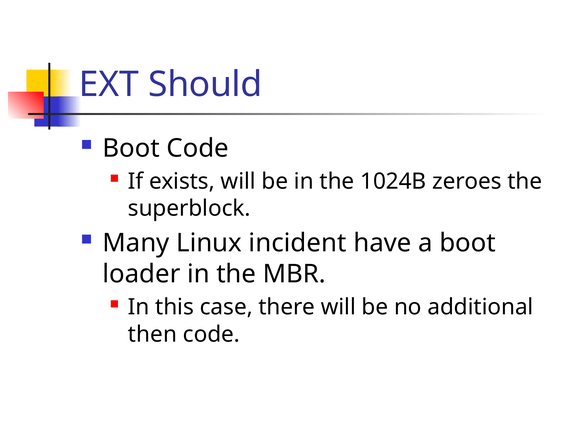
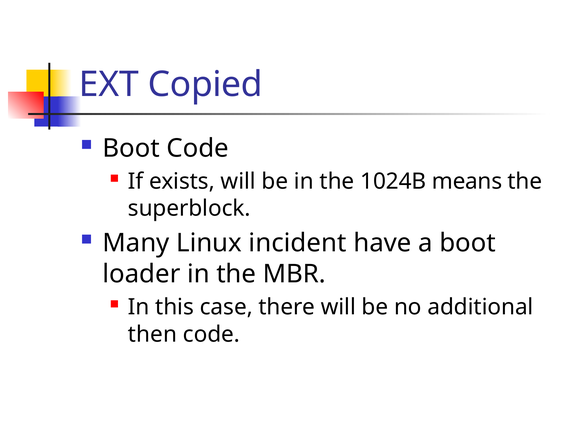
Should: Should -> Copied
zeroes: zeroes -> means
